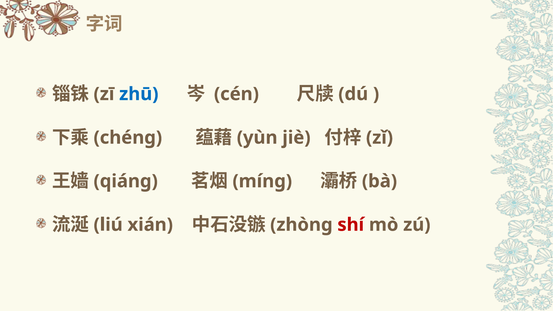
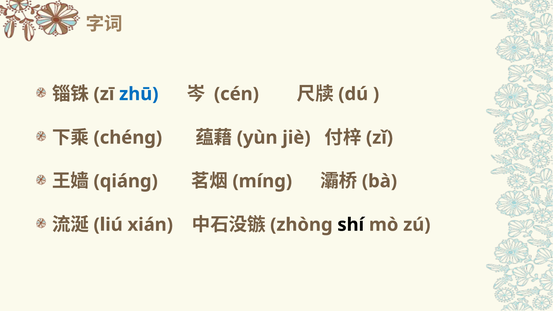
shí colour: red -> black
